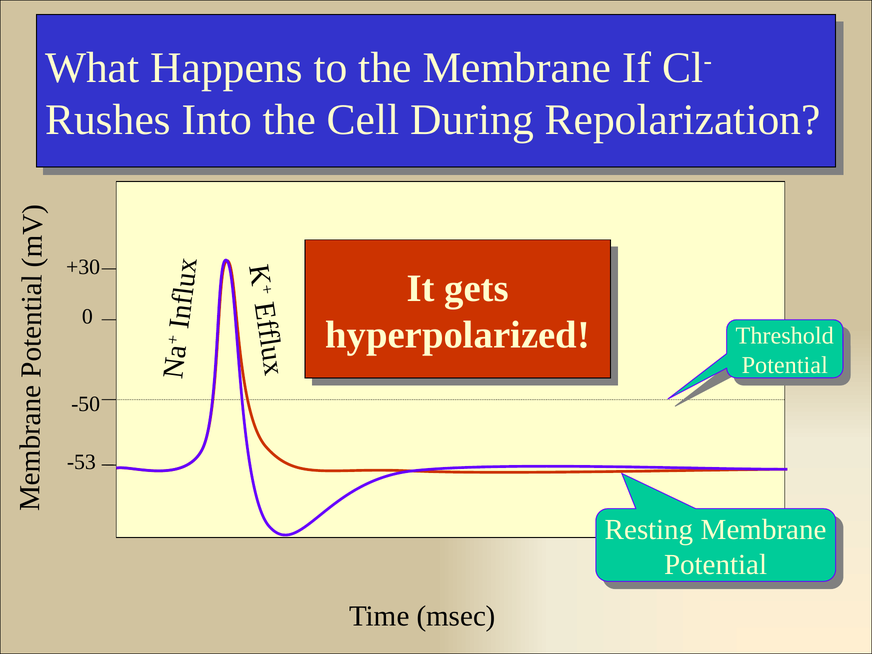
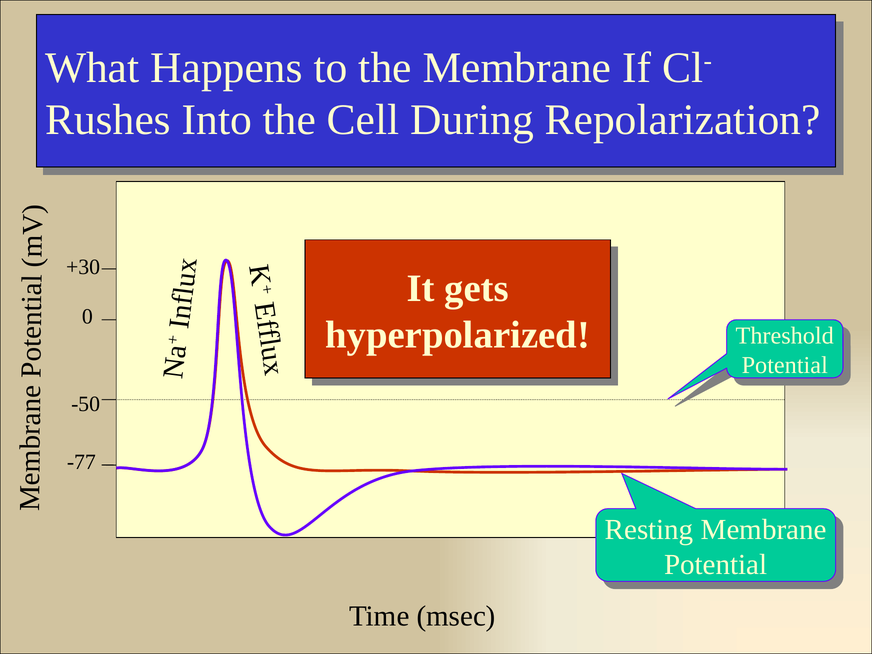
-53: -53 -> -77
